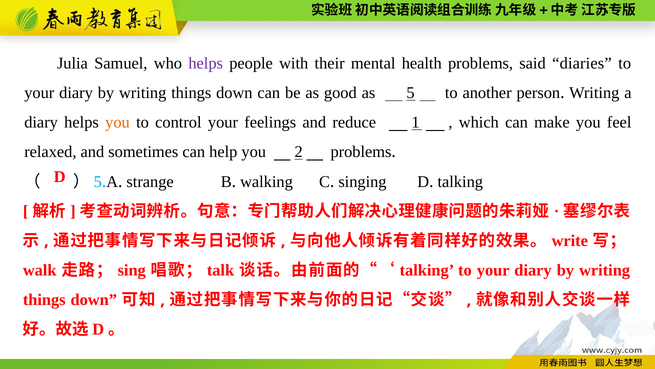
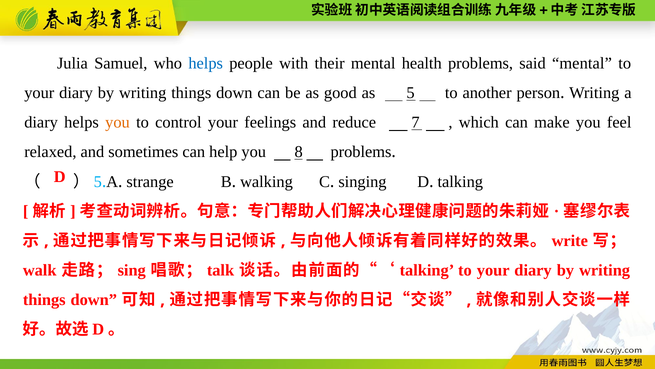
helps at (206, 63) colour: purple -> blue
said diaries: diaries -> mental
1: 1 -> 7
2: 2 -> 8
